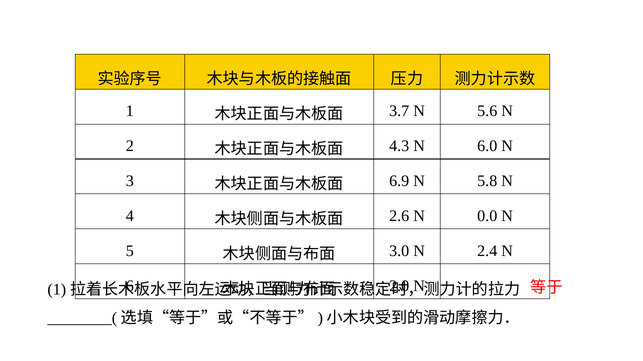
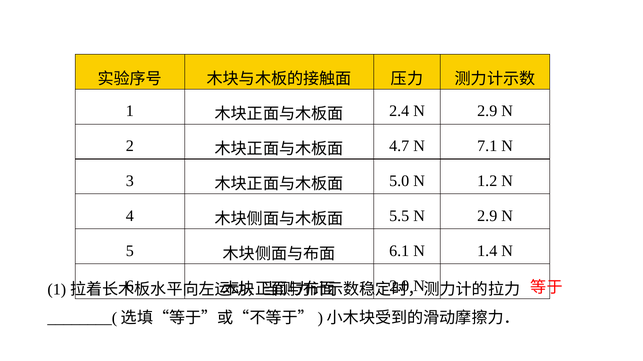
3.7: 3.7 -> 2.4
5.6 at (487, 111): 5.6 -> 2.9
4.3: 4.3 -> 4.7
6.0: 6.0 -> 7.1
6.9: 6.9 -> 5.0
5.8: 5.8 -> 1.2
2.6: 2.6 -> 5.5
0.0 at (487, 216): 0.0 -> 2.9
3.0: 3.0 -> 6.1
2.4: 2.4 -> 1.4
